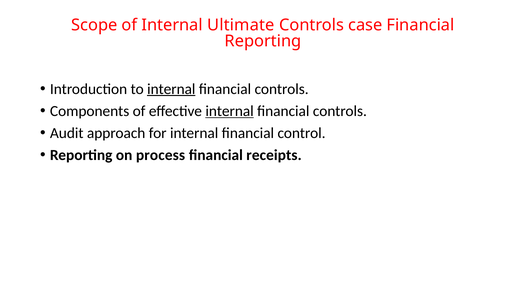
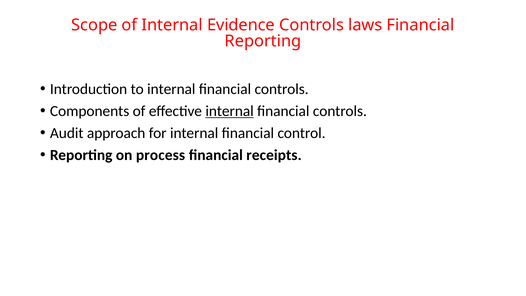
Ultimate: Ultimate -> Evidence
case: case -> laws
internal at (171, 89) underline: present -> none
